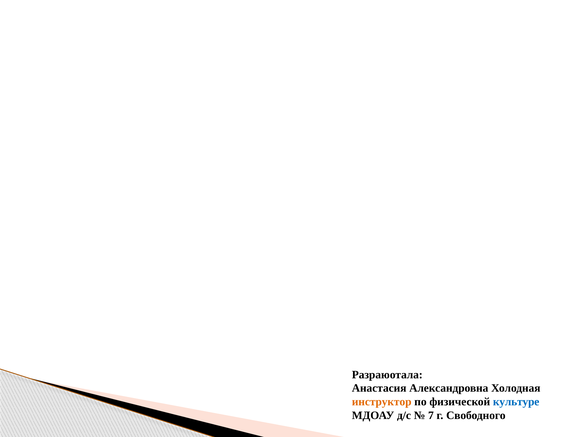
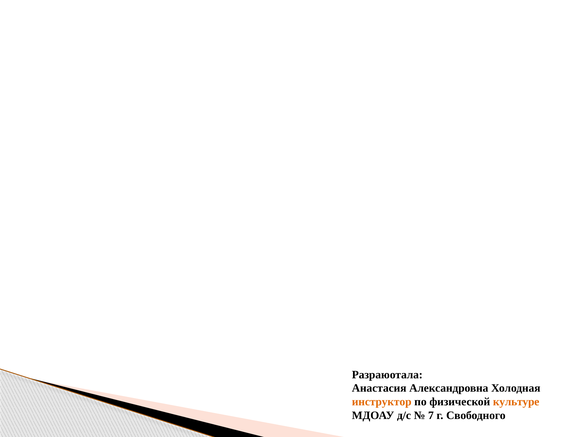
культуре colour: blue -> orange
